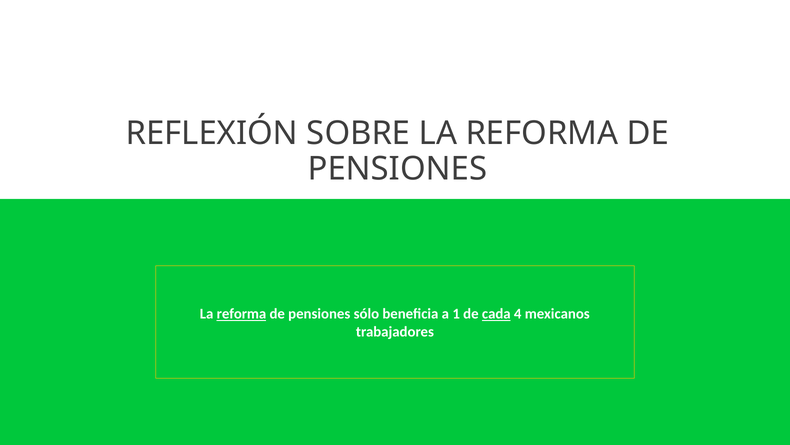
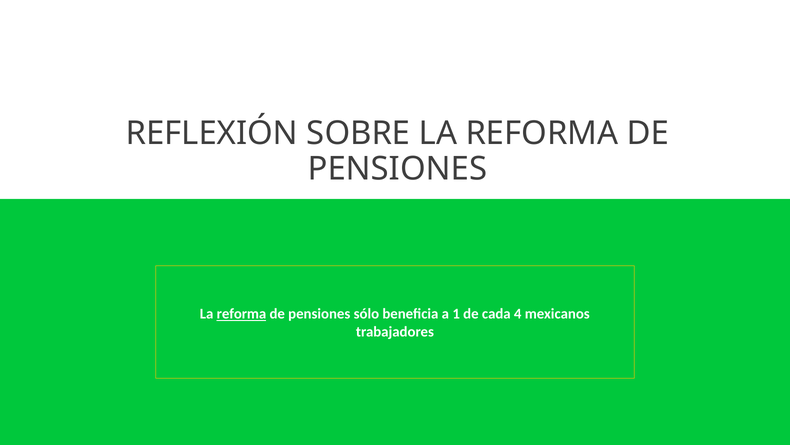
cada underline: present -> none
